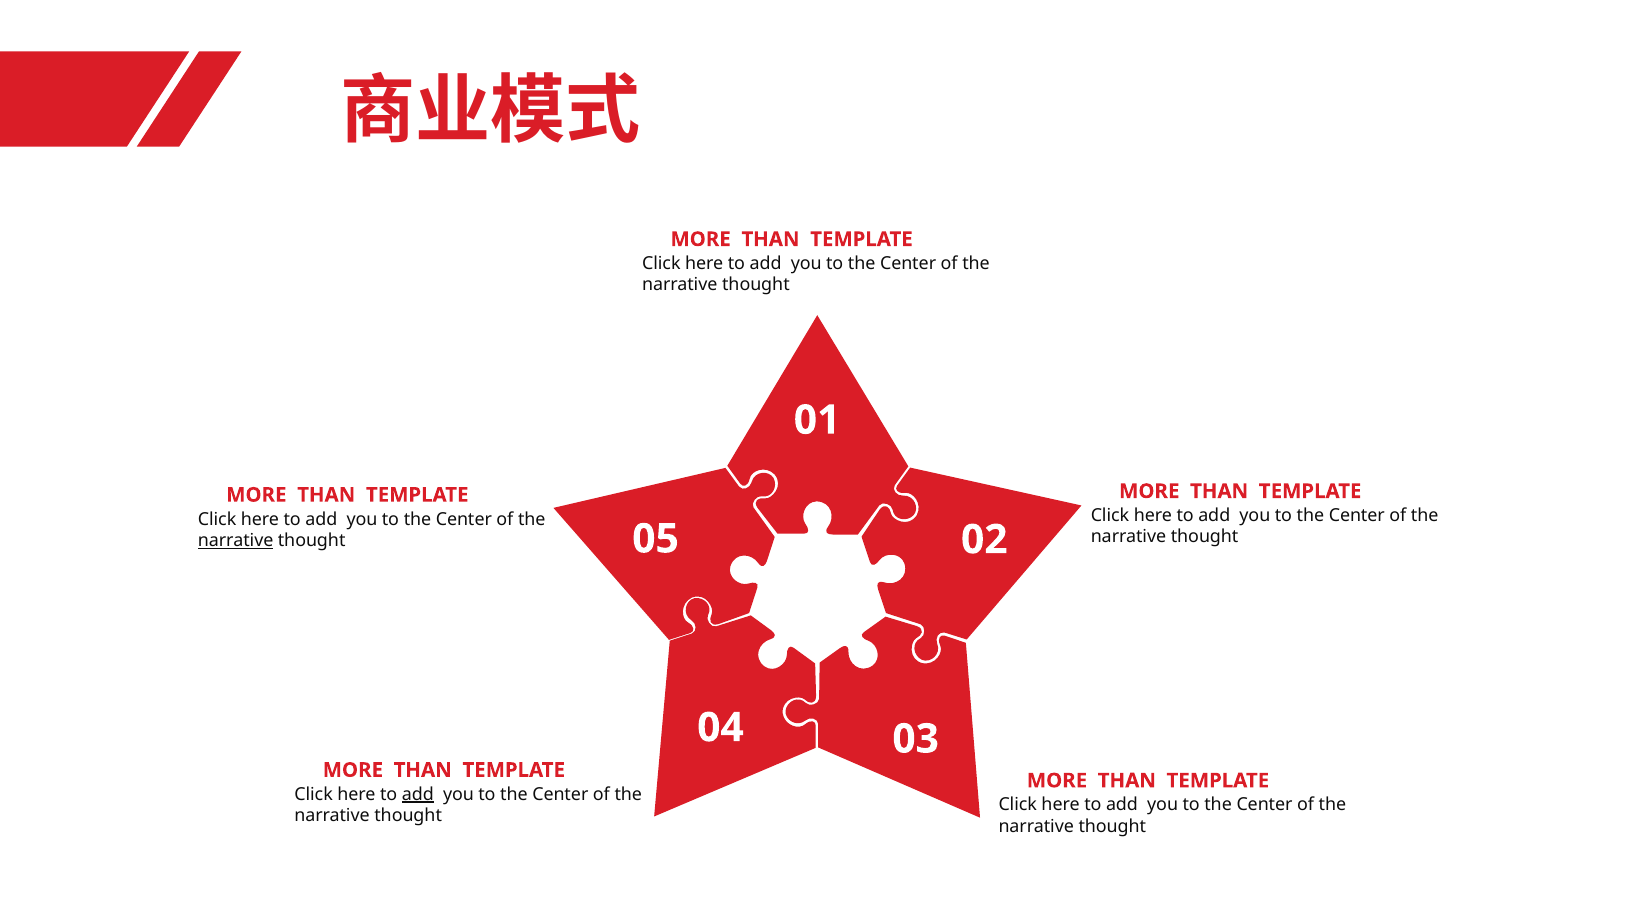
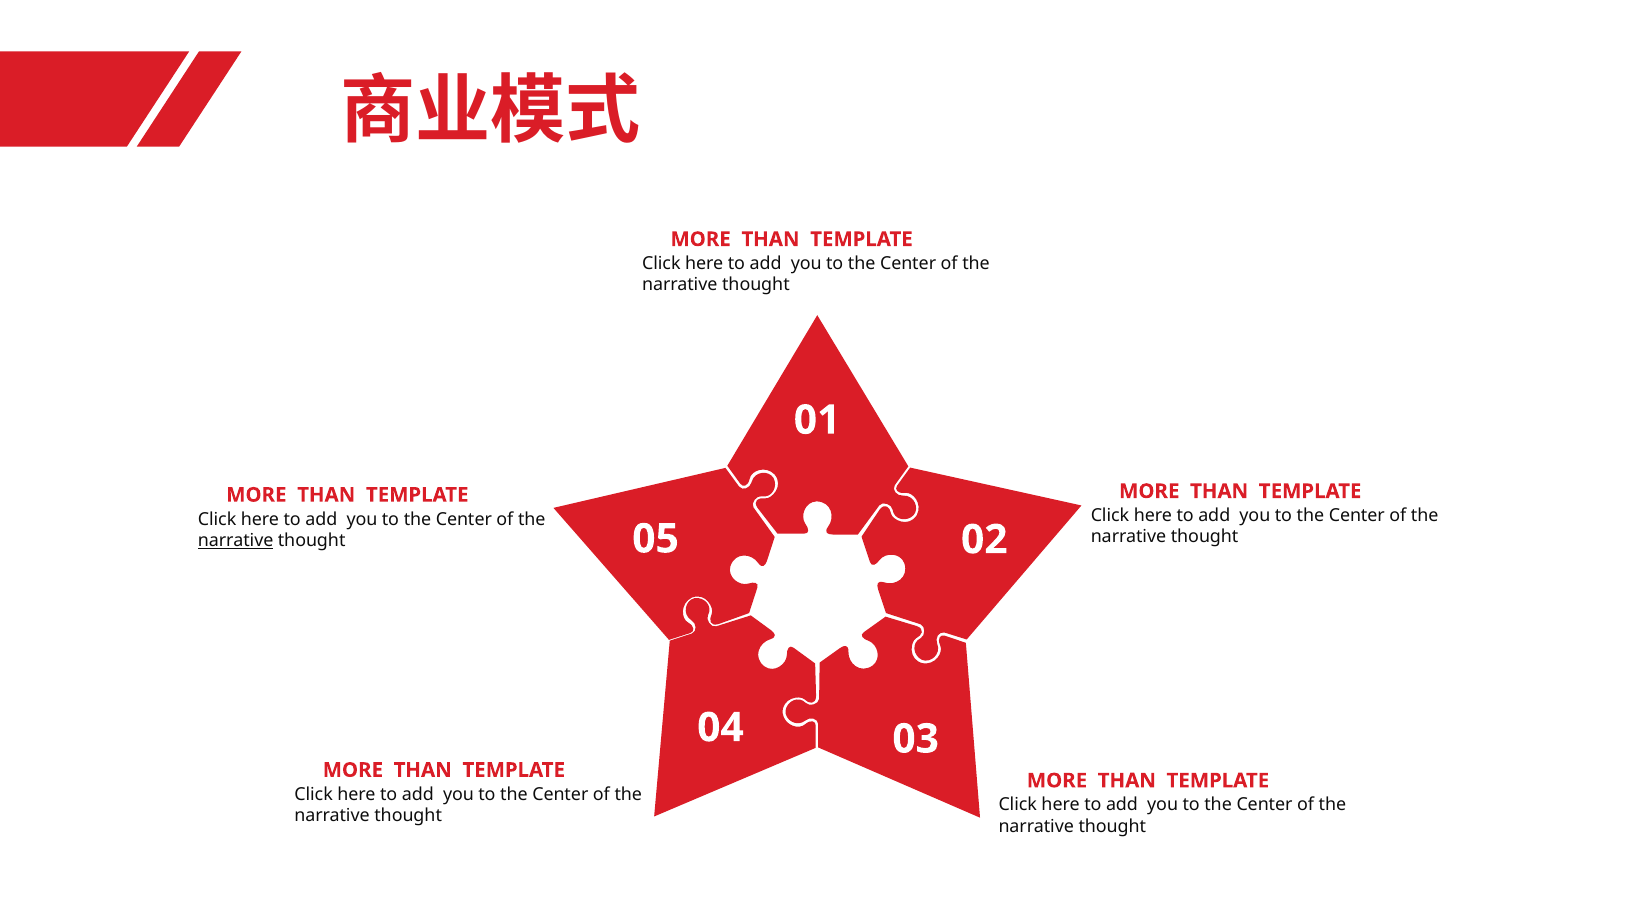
add at (418, 795) underline: present -> none
